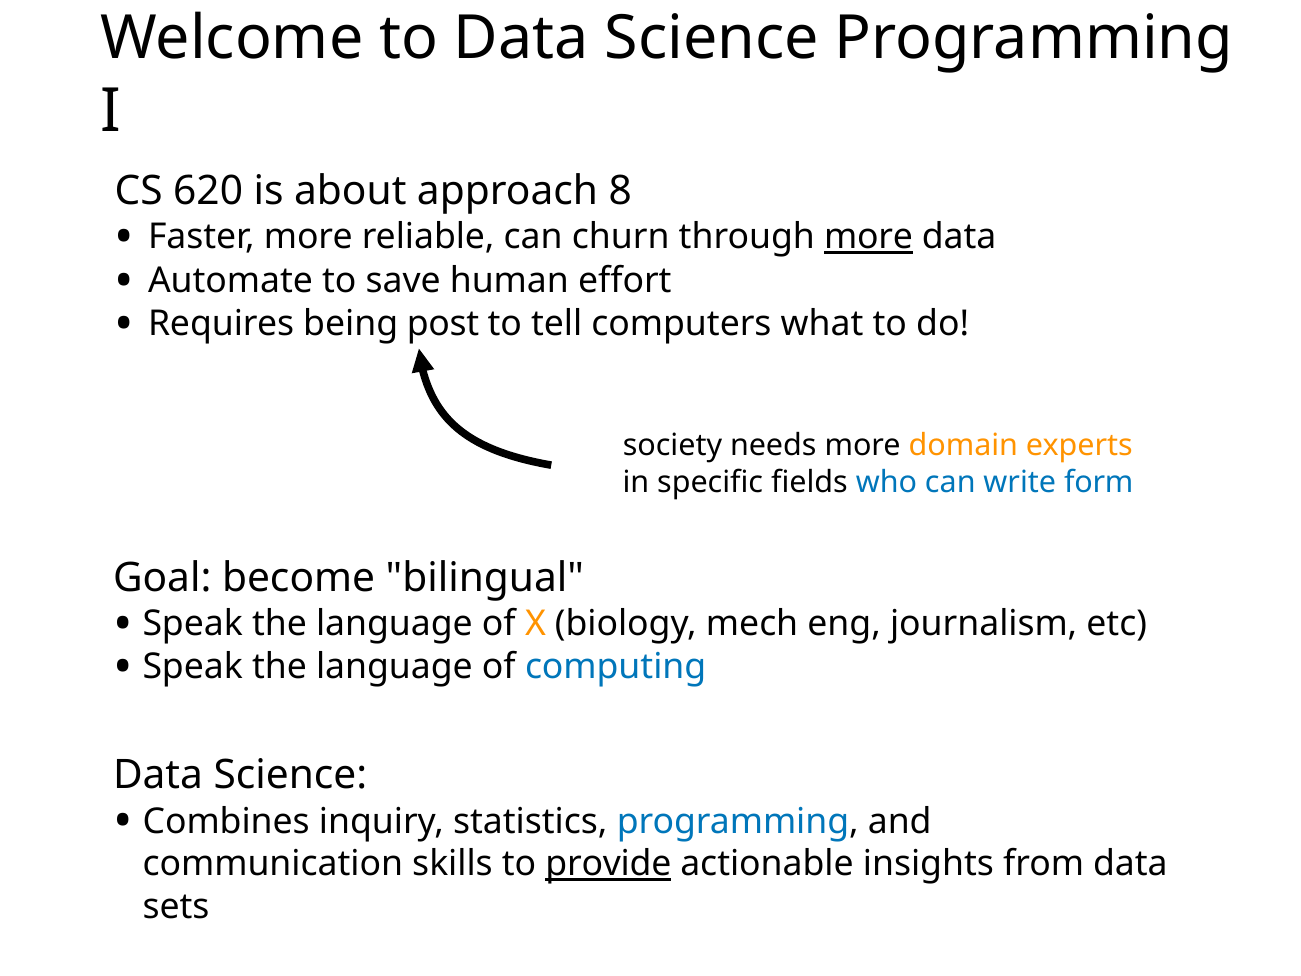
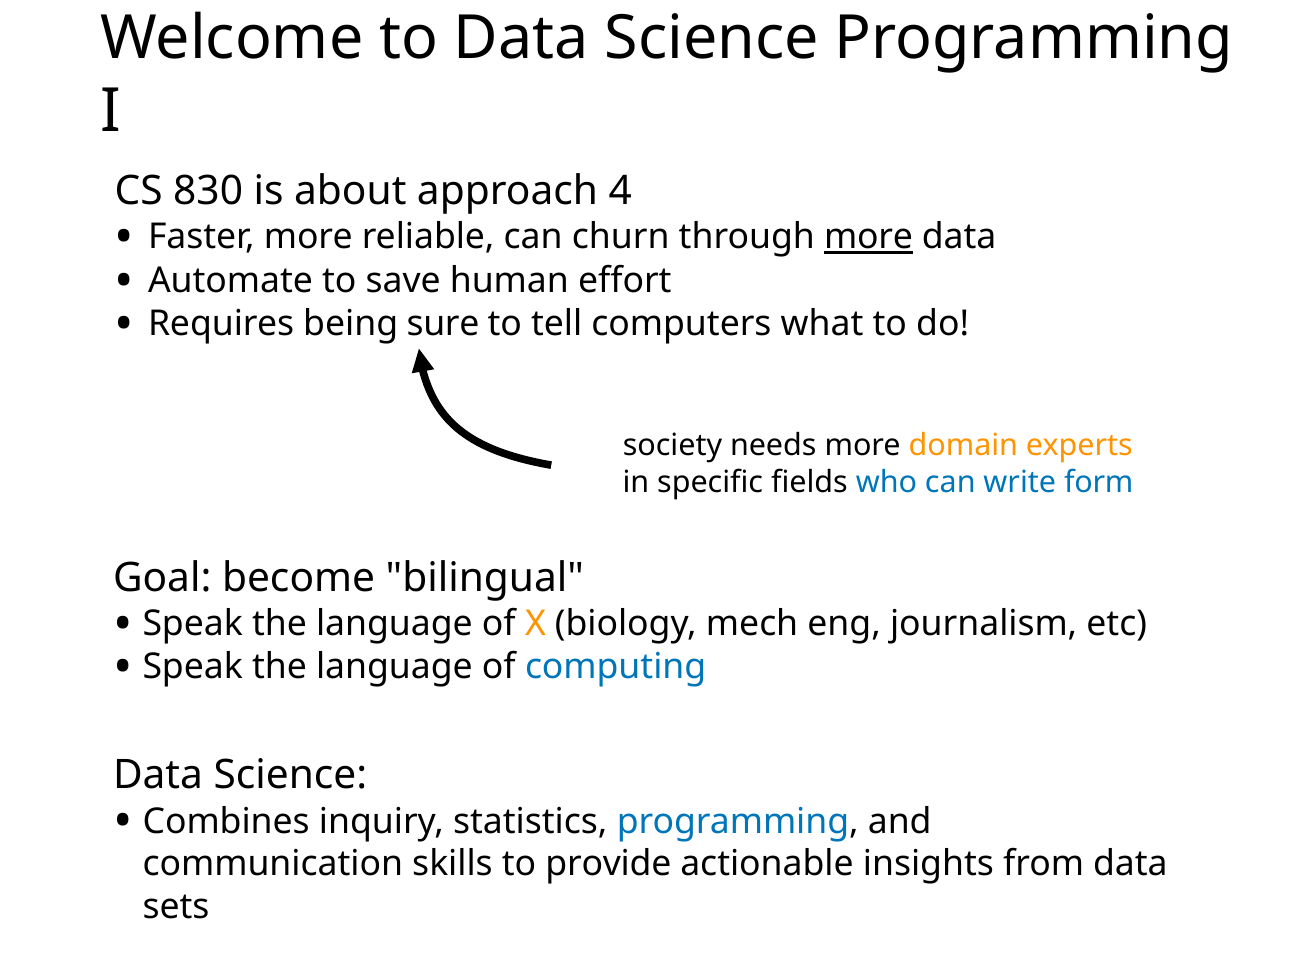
620: 620 -> 830
8: 8 -> 4
post: post -> sure
provide underline: present -> none
